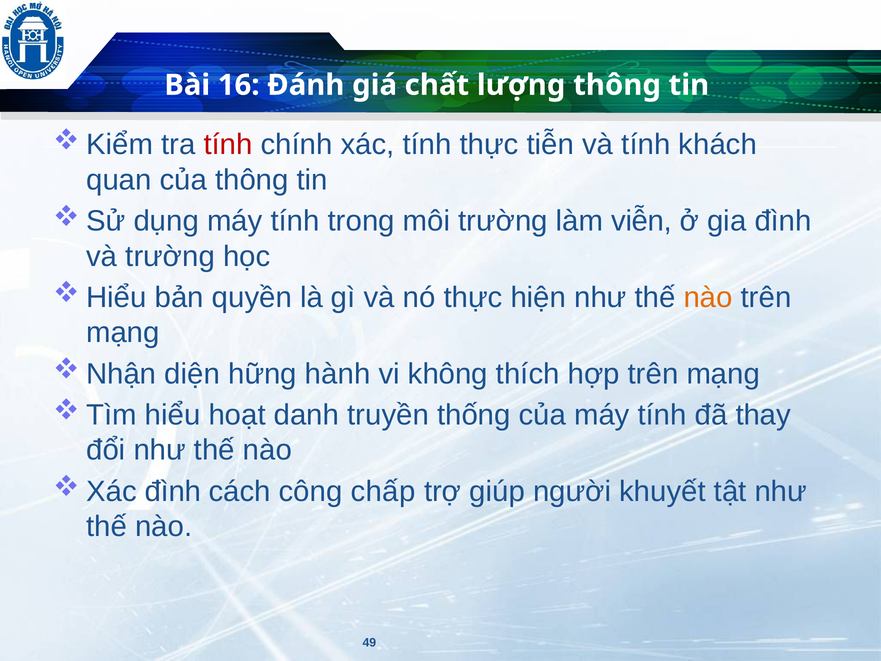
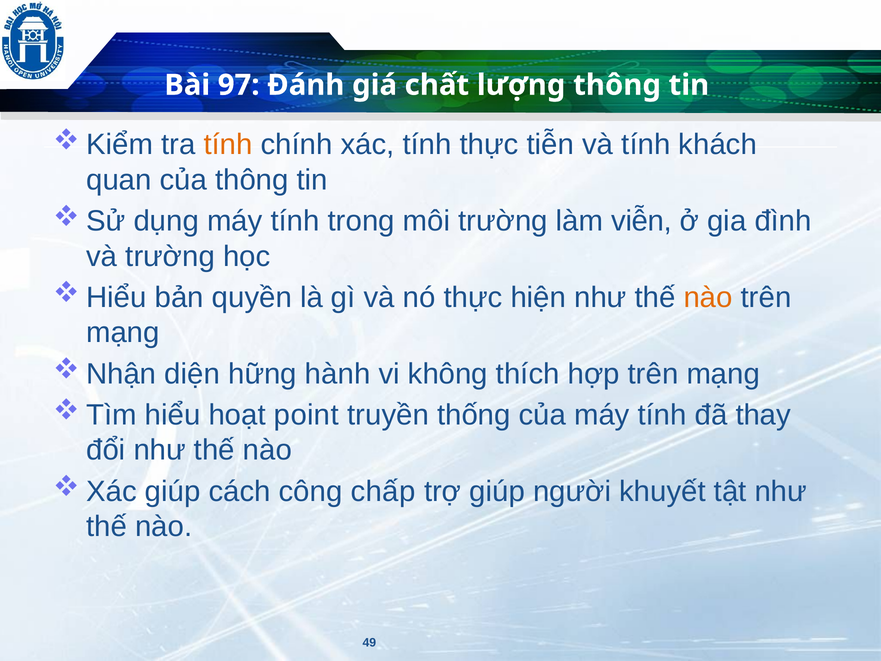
16: 16 -> 97
tính at (228, 145) colour: red -> orange
danh: danh -> point
đình at (173, 491): đình -> giúp
